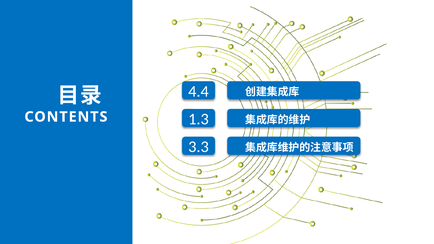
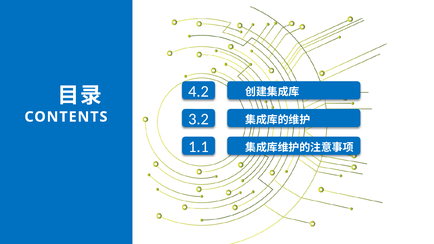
4.4: 4.4 -> 4.2
1.3: 1.3 -> 3.2
3.3: 3.3 -> 1.1
